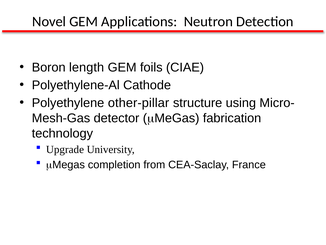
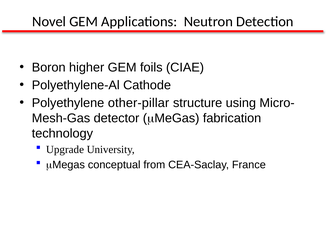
length: length -> higher
completion: completion -> conceptual
